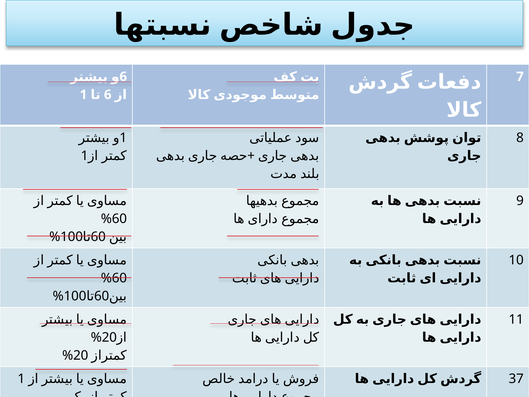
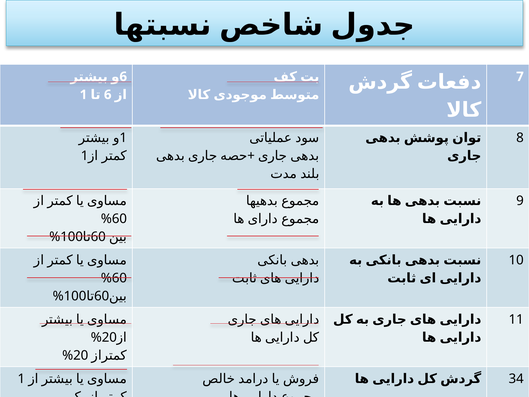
37: 37 -> 34
